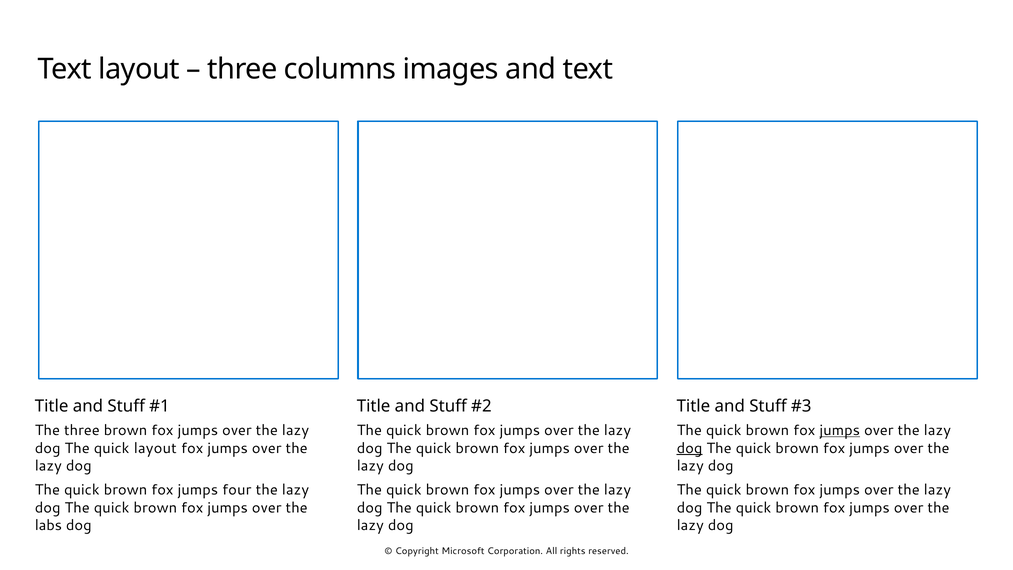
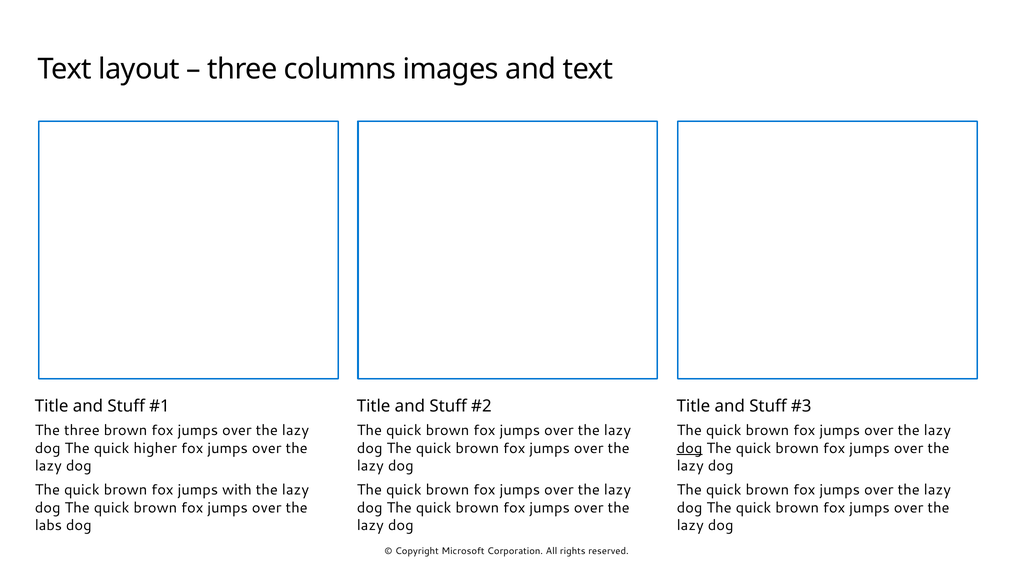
jumps at (840, 430) underline: present -> none
quick layout: layout -> higher
four: four -> with
